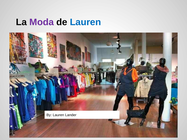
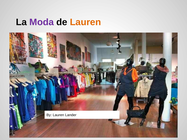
Lauren at (85, 22) colour: blue -> orange
